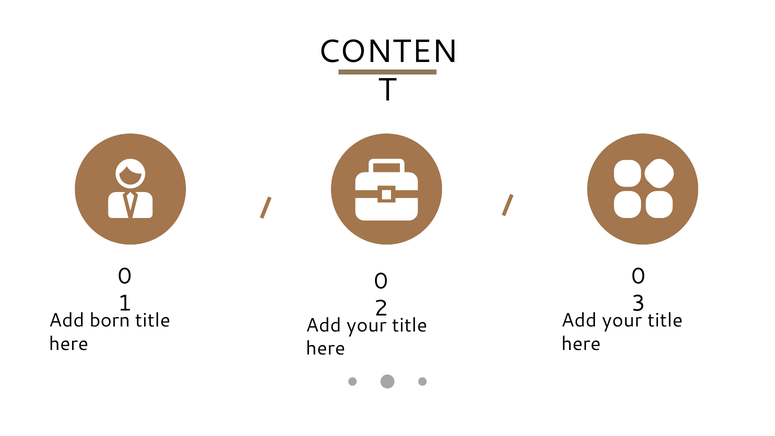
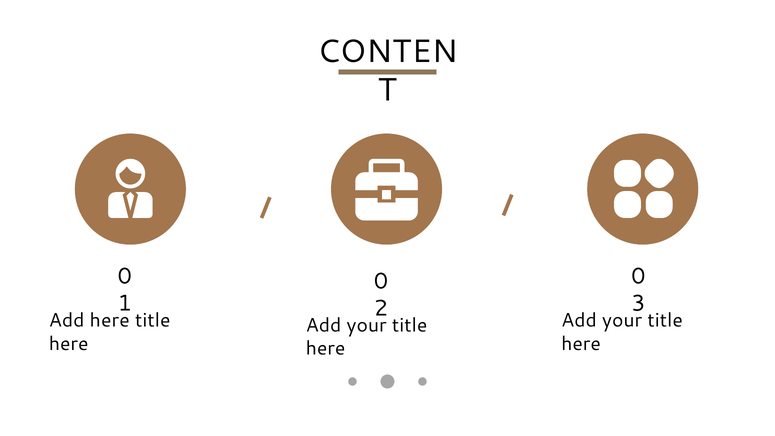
Add born: born -> here
